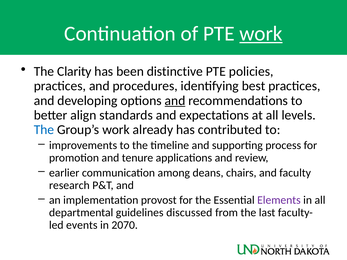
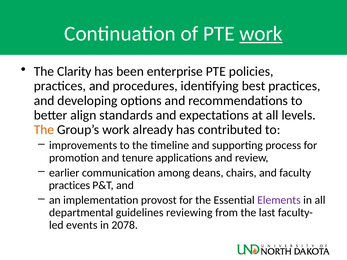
distinctive: distinctive -> enterprise
and at (175, 101) underline: present -> none
The at (44, 130) colour: blue -> orange
research at (69, 185): research -> practices
discussed: discussed -> reviewing
2070: 2070 -> 2078
